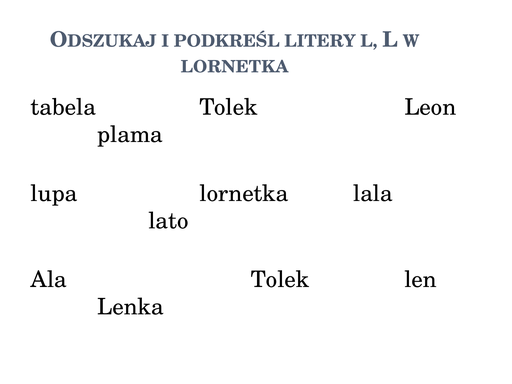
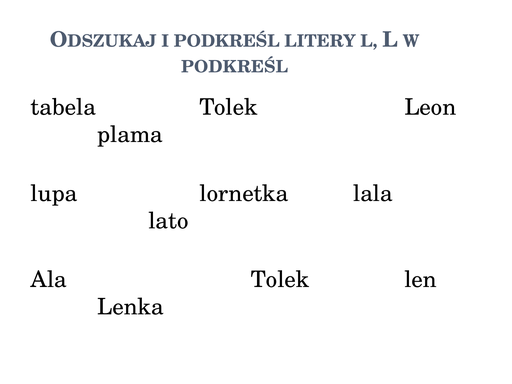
LORNETKA at (235, 67): LORNETKA -> PODKREŚL
